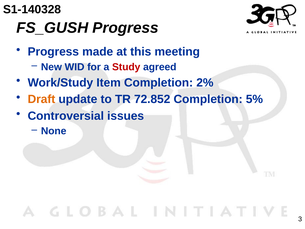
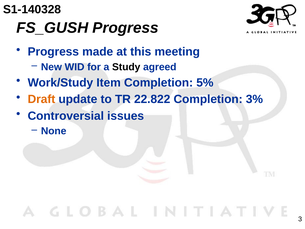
Study colour: red -> black
2%: 2% -> 5%
72.852: 72.852 -> 22.822
5%: 5% -> 3%
